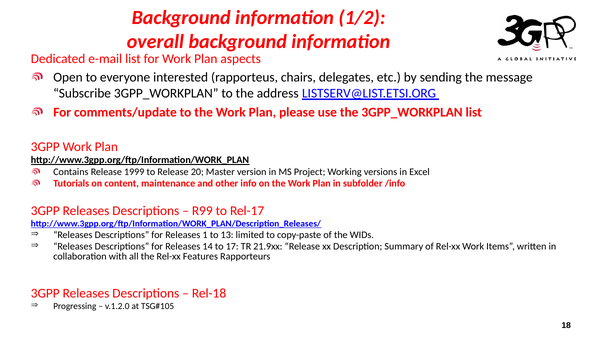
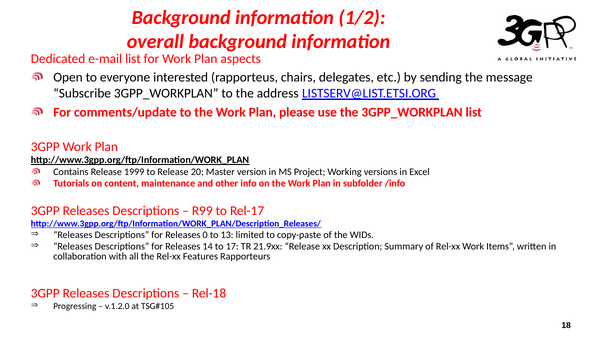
1: 1 -> 0
